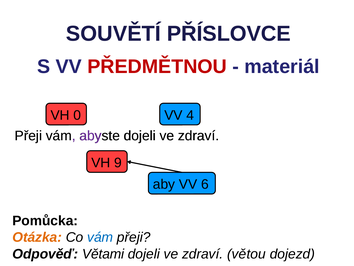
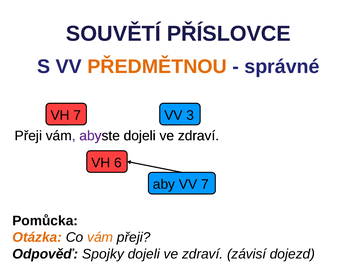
PŘEDMĚTNOU colour: red -> orange
materiál: materiál -> správné
VH 0: 0 -> 7
4: 4 -> 3
9: 9 -> 6
VV 6: 6 -> 7
vám at (100, 237) colour: blue -> orange
Větami: Větami -> Spojky
větou: větou -> závisí
